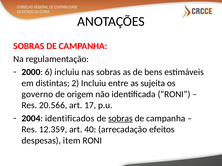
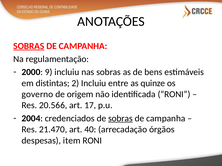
SOBRAS at (29, 46) underline: none -> present
6: 6 -> 9
sujeita: sujeita -> quinze
identificados: identificados -> credenciados
12.359: 12.359 -> 21.470
efeitos: efeitos -> órgãos
